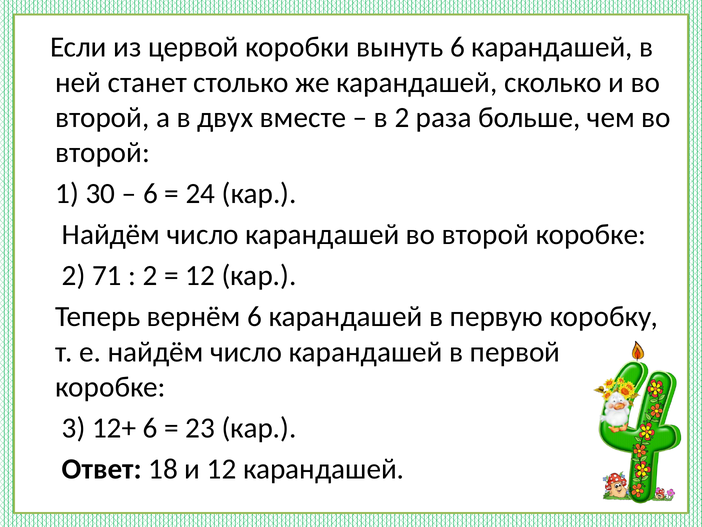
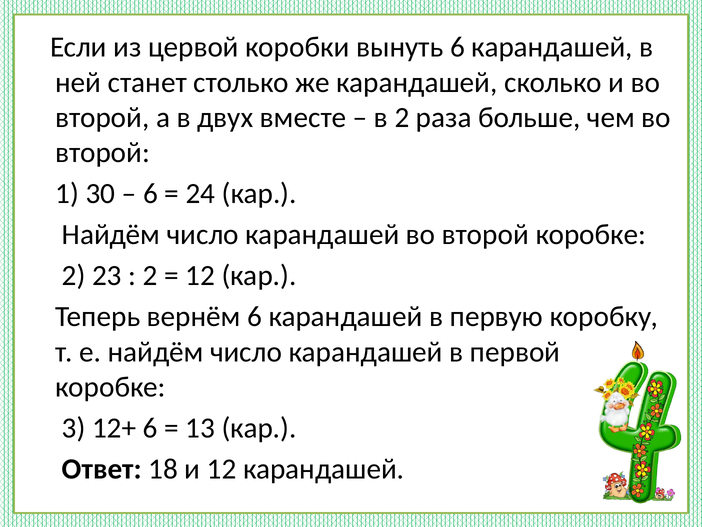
71: 71 -> 23
23: 23 -> 13
